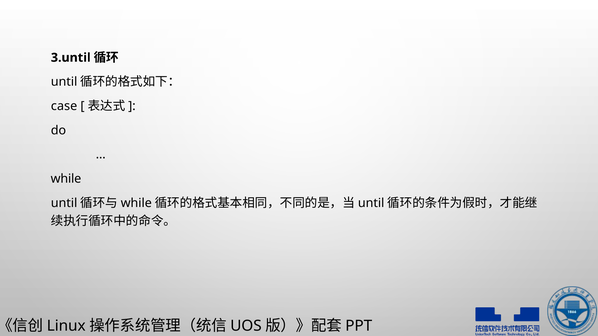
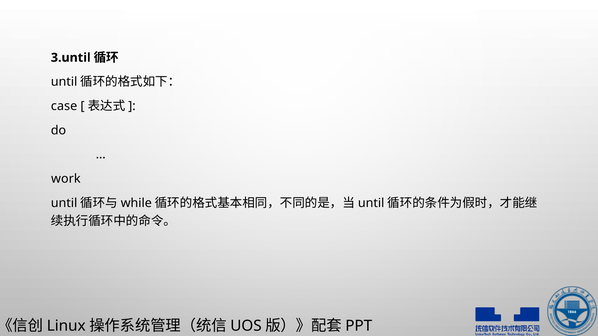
while: while -> work
